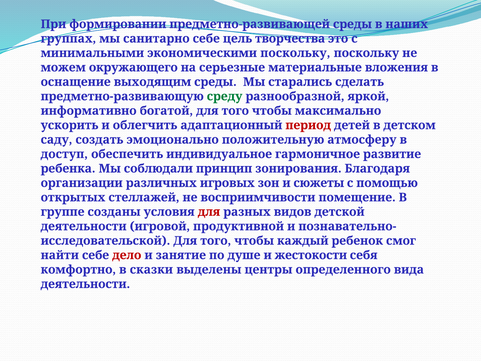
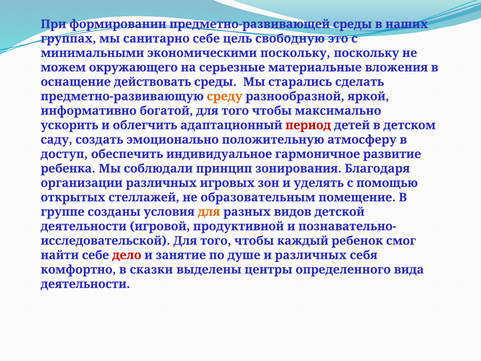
творчества: творчества -> свободную
выходящим: выходящим -> действовать
среду colour: green -> orange
сюжеты: сюжеты -> уделять
восприимчивости: восприимчивости -> образовательным
для at (209, 212) colour: red -> orange
и жестокости: жестокости -> различных
